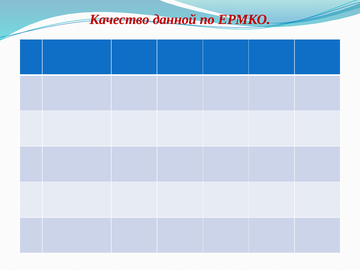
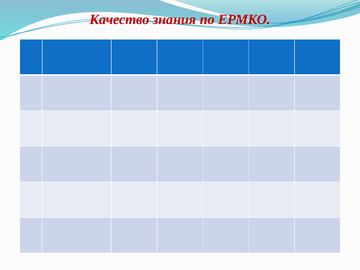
данной: данной -> знания
